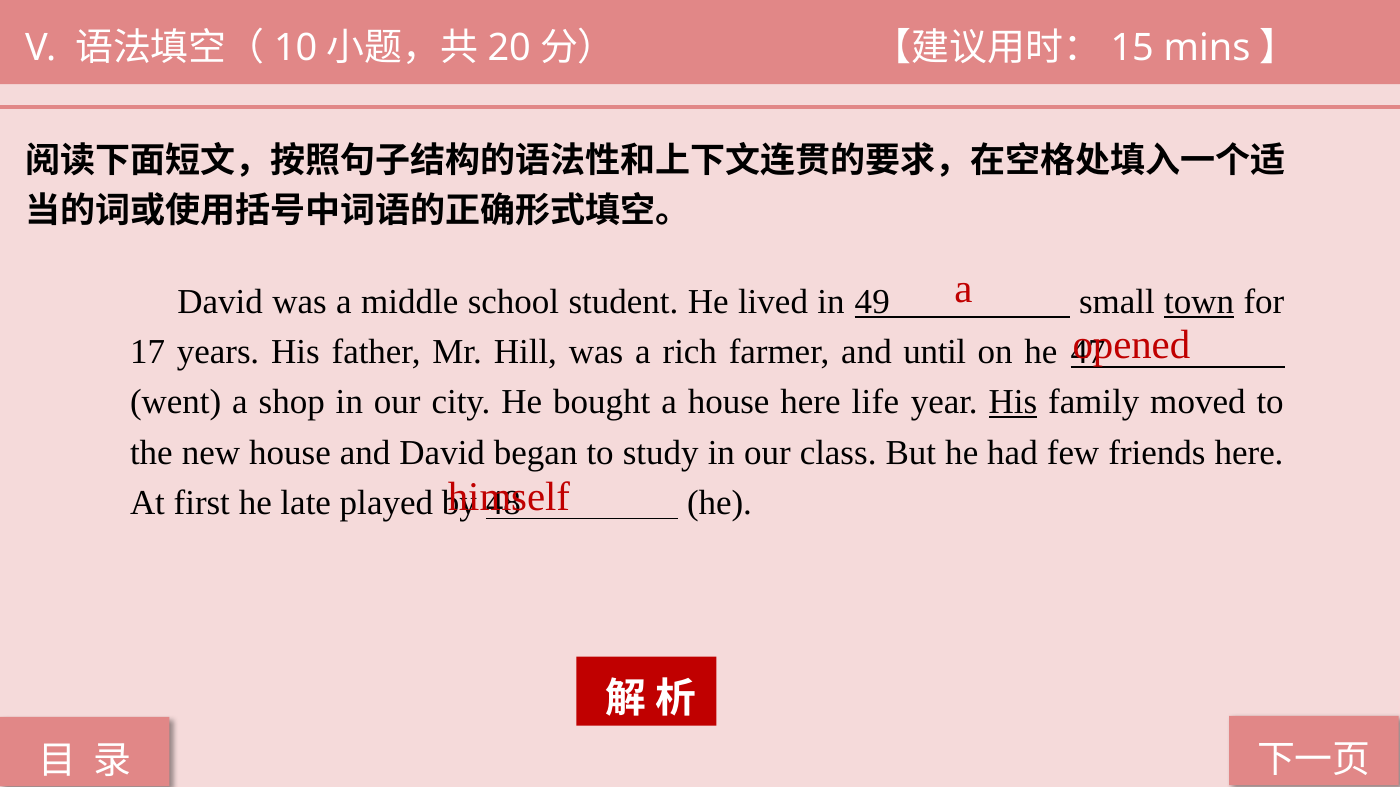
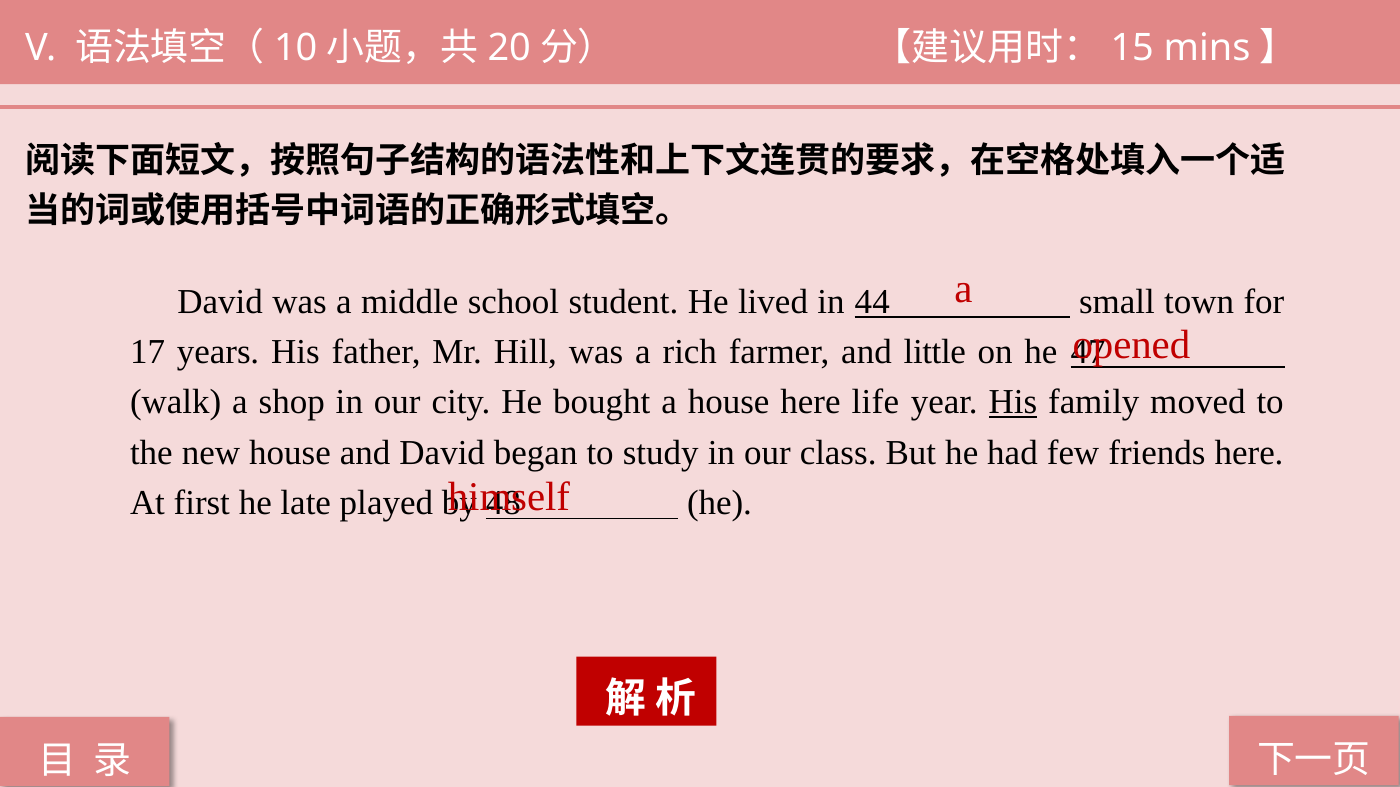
49: 49 -> 44
town underline: present -> none
until: until -> little
went: went -> walk
